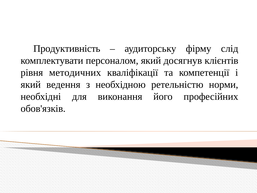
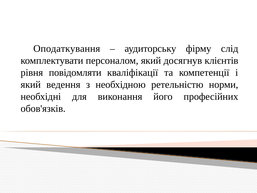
Продуктивність: Продуктивність -> Оподаткування
методичних: методичних -> повідомляти
